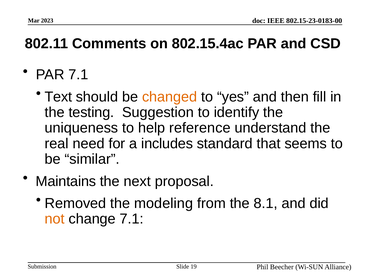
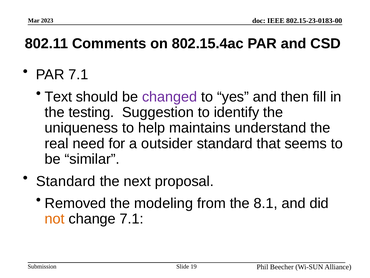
changed colour: orange -> purple
reference: reference -> maintains
includes: includes -> outsider
Maintains at (66, 181): Maintains -> Standard
